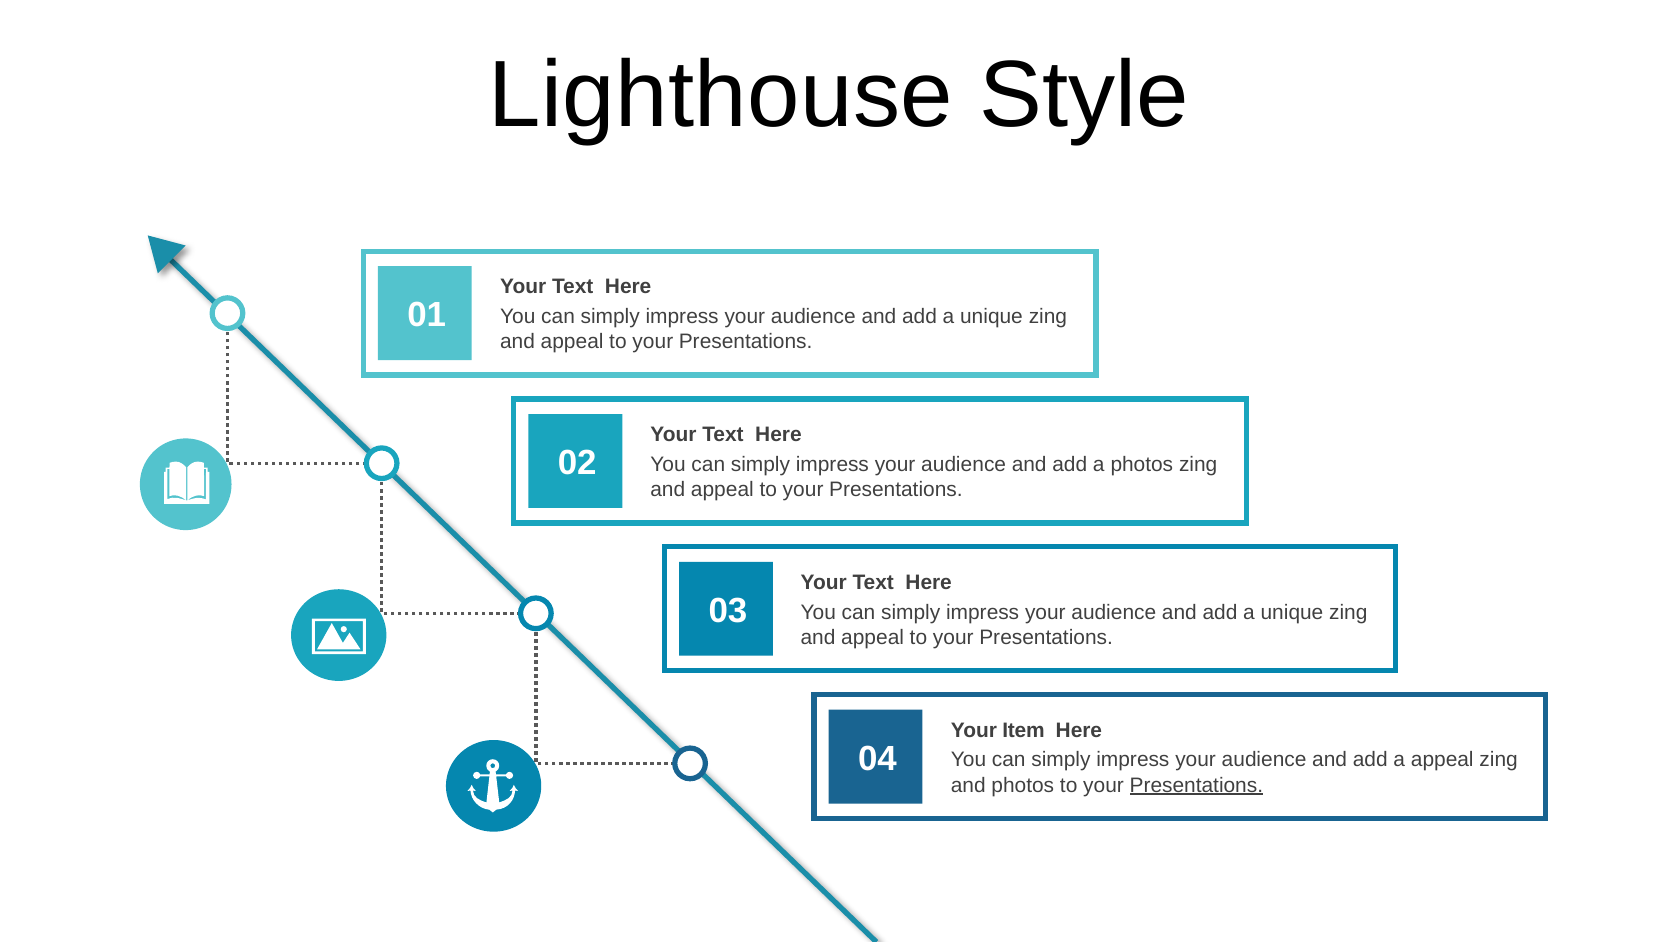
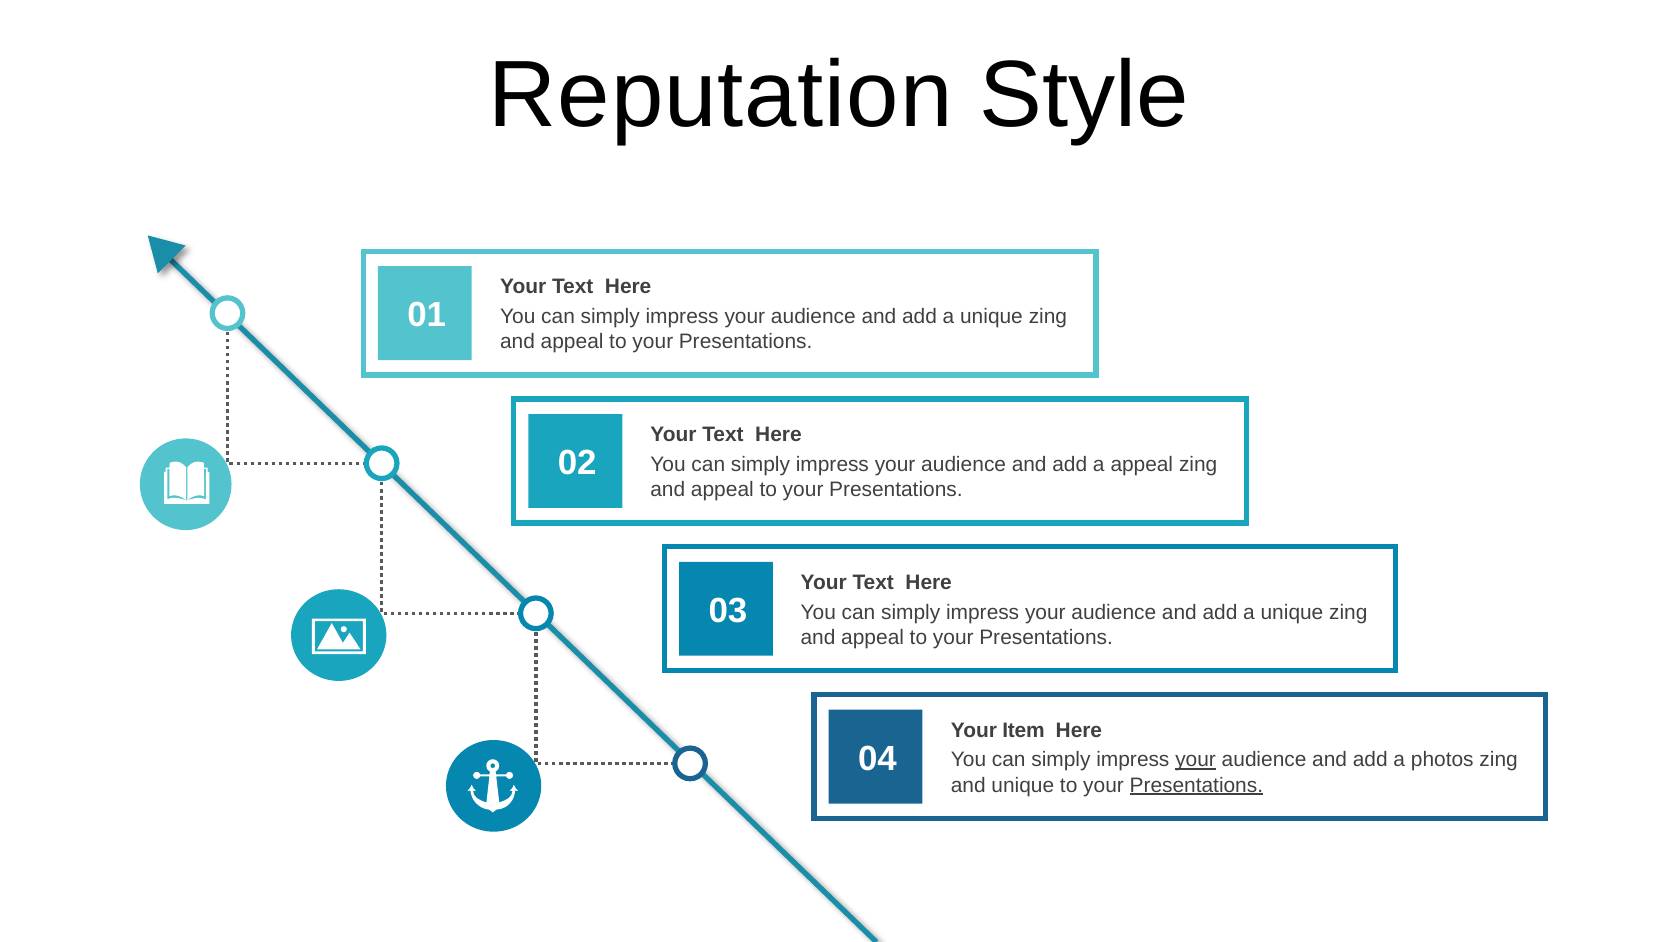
Lighthouse: Lighthouse -> Reputation
a photos: photos -> appeal
your at (1196, 760) underline: none -> present
a appeal: appeal -> photos
and photos: photos -> unique
